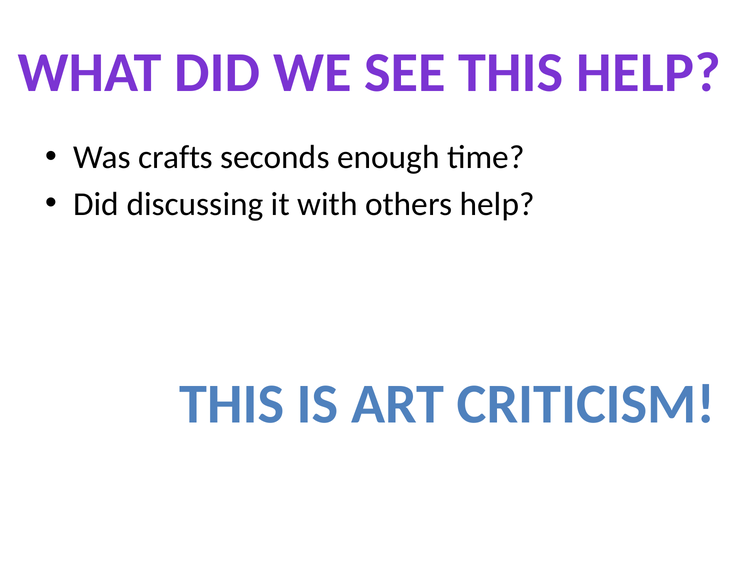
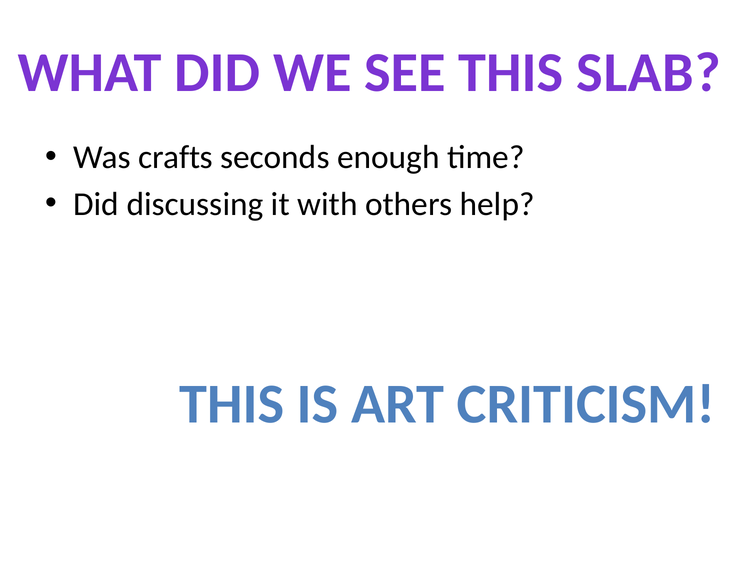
THIS HELP: HELP -> SLAB
